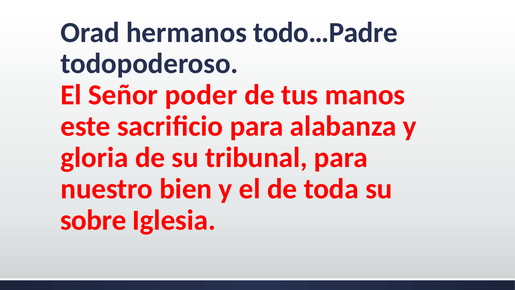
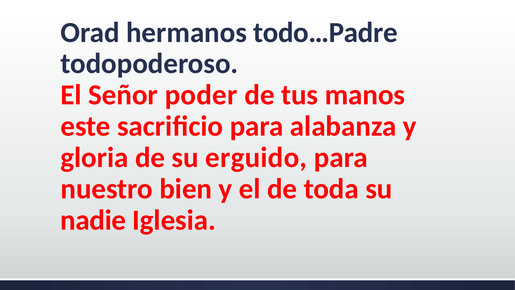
tribunal: tribunal -> erguido
sobre: sobre -> nadie
